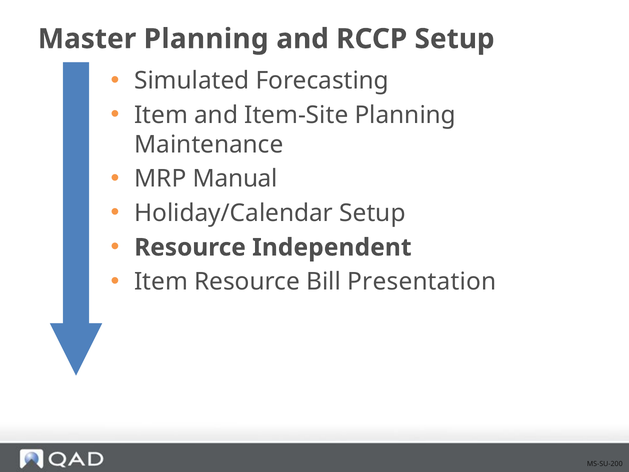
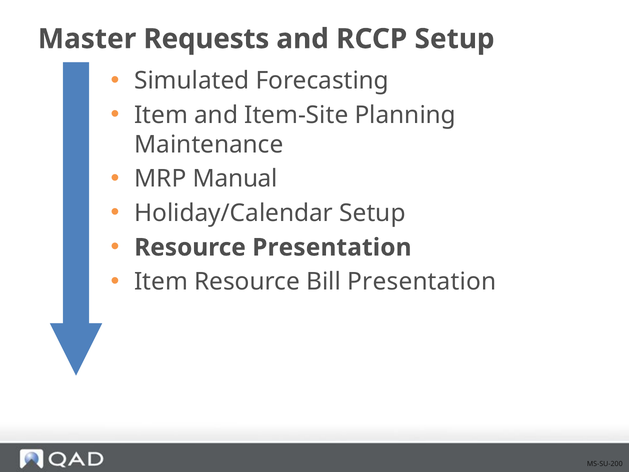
Planning at (206, 39): Planning -> Requests
Resource Independent: Independent -> Presentation
